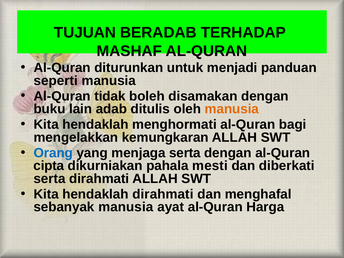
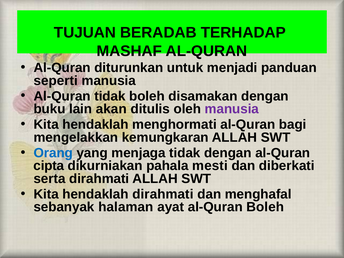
adab: adab -> akan
manusia at (232, 109) colour: orange -> purple
menjaga serta: serta -> tidak
sebanyak manusia: manusia -> halaman
al-Quran Harga: Harga -> Boleh
